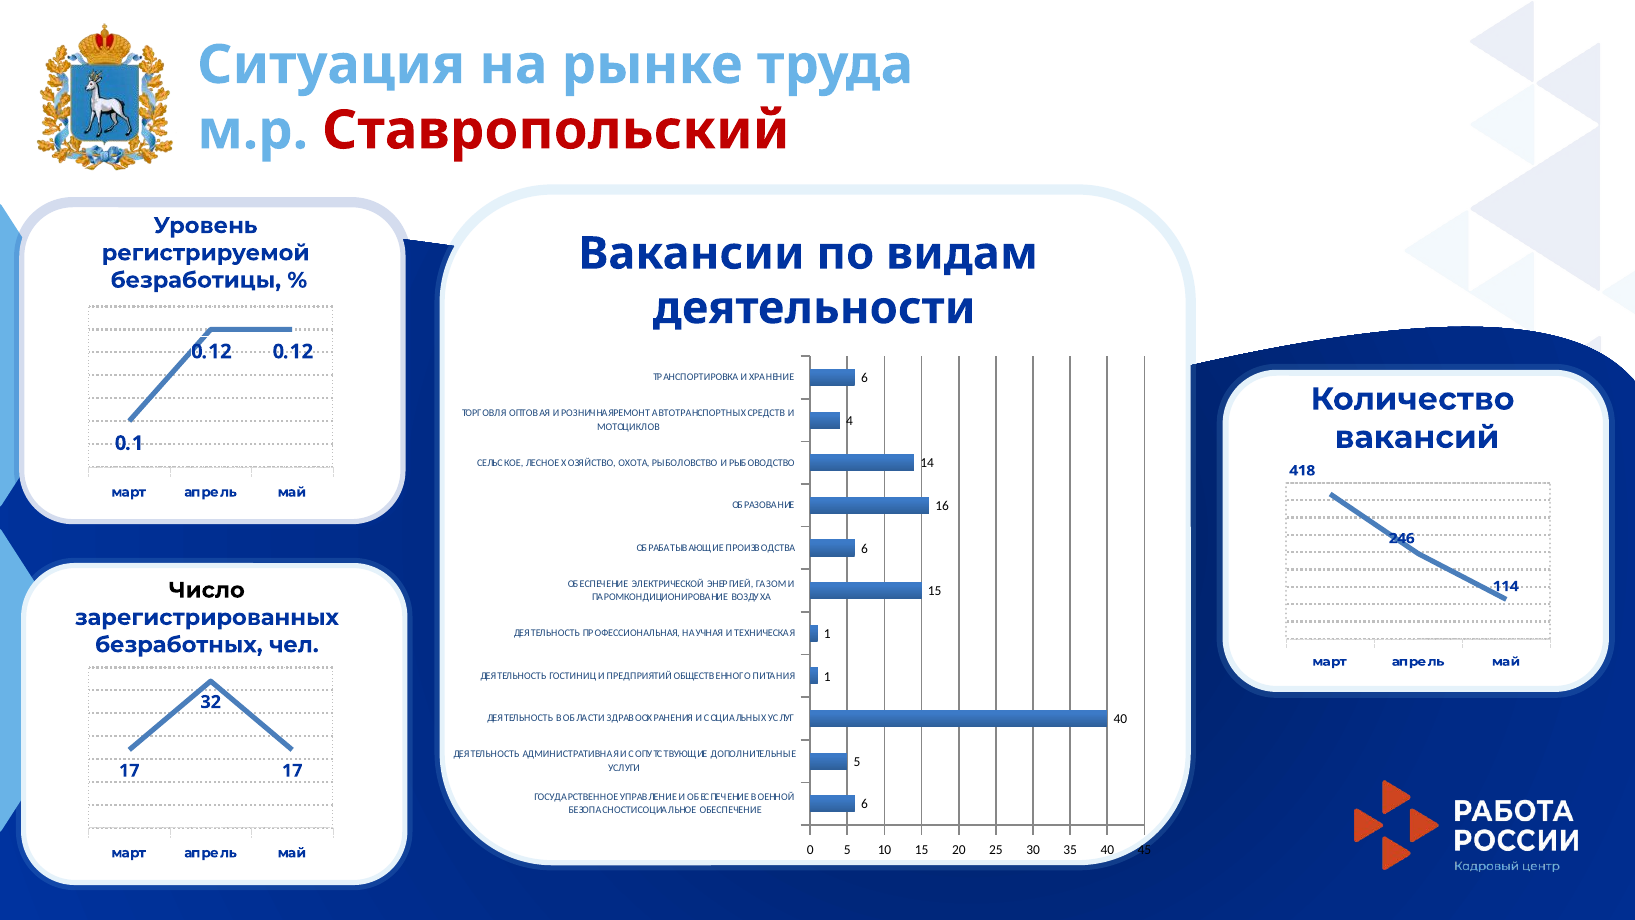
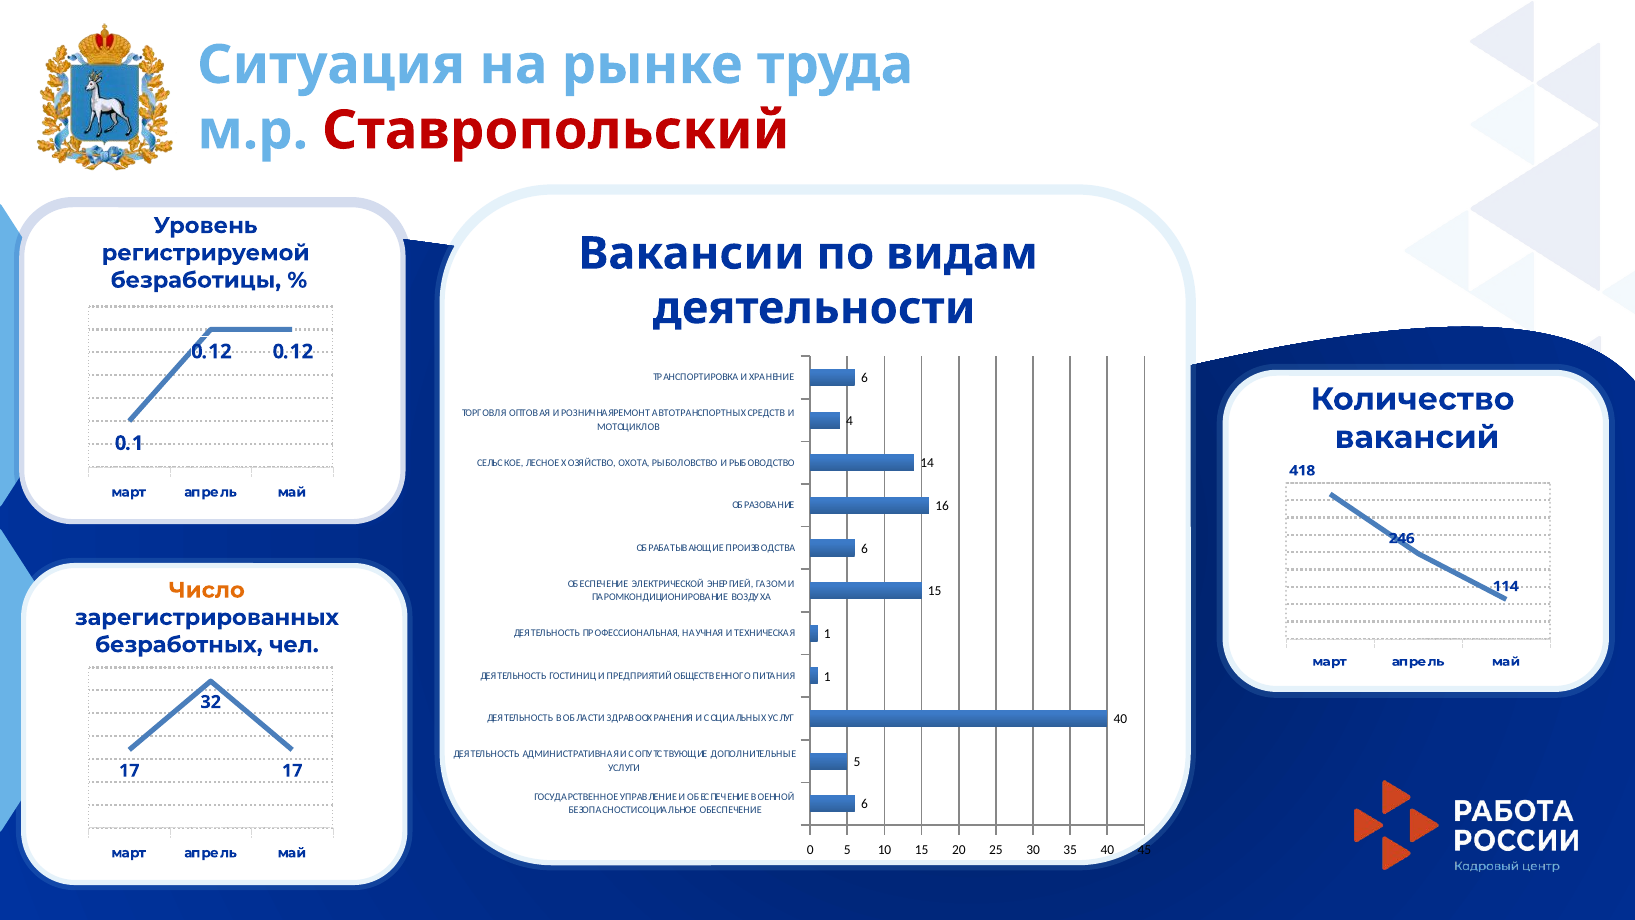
Число colour: black -> orange
